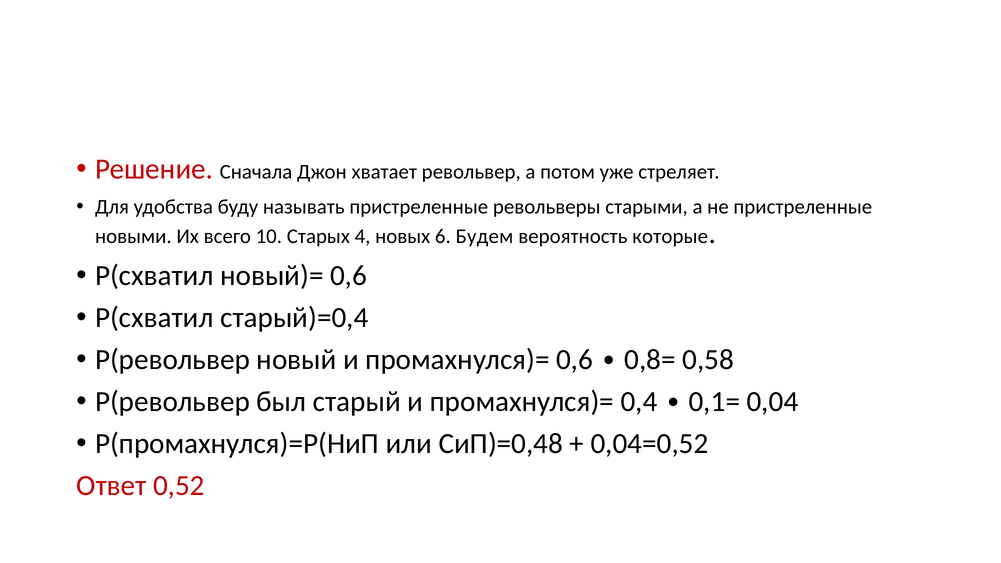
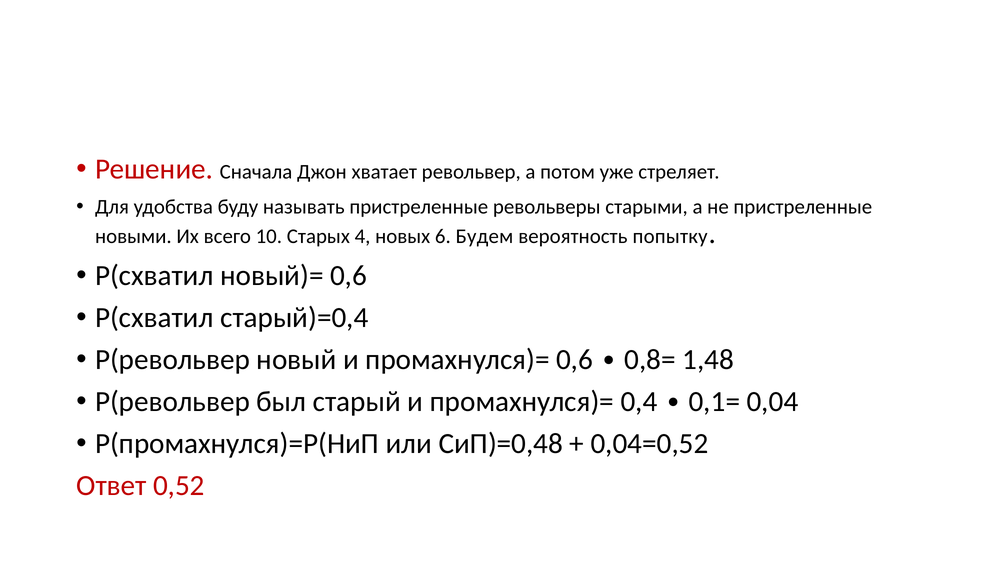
которые: которые -> попытку
0,58: 0,58 -> 1,48
